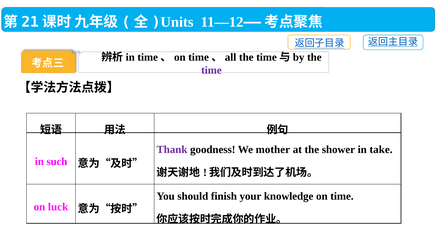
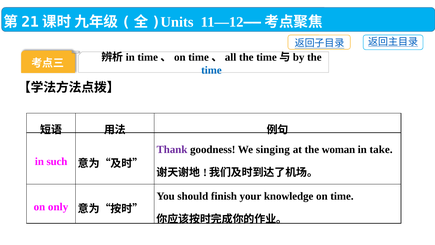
time at (211, 70) colour: purple -> blue
mother: mother -> singing
shower: shower -> woman
luck: luck -> only
